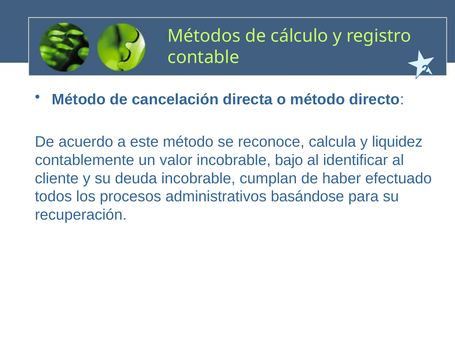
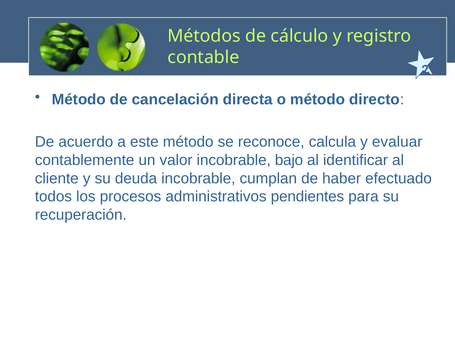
liquidez: liquidez -> evaluar
basándose: basándose -> pendientes
